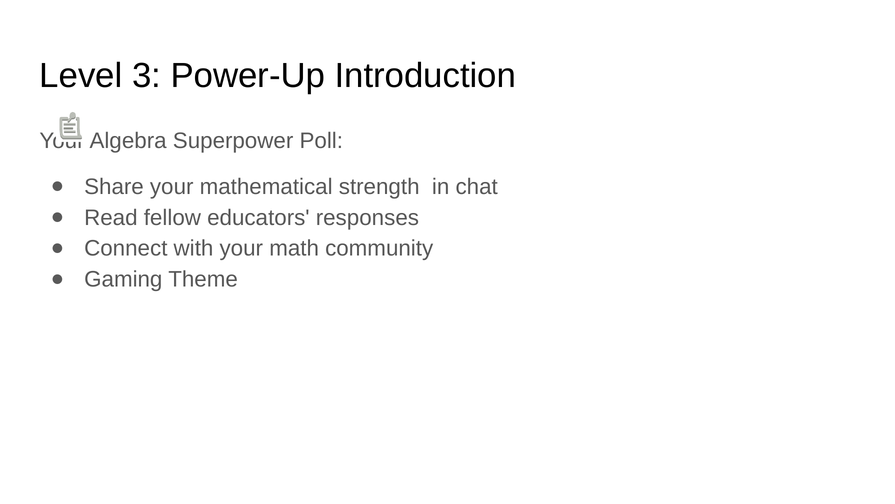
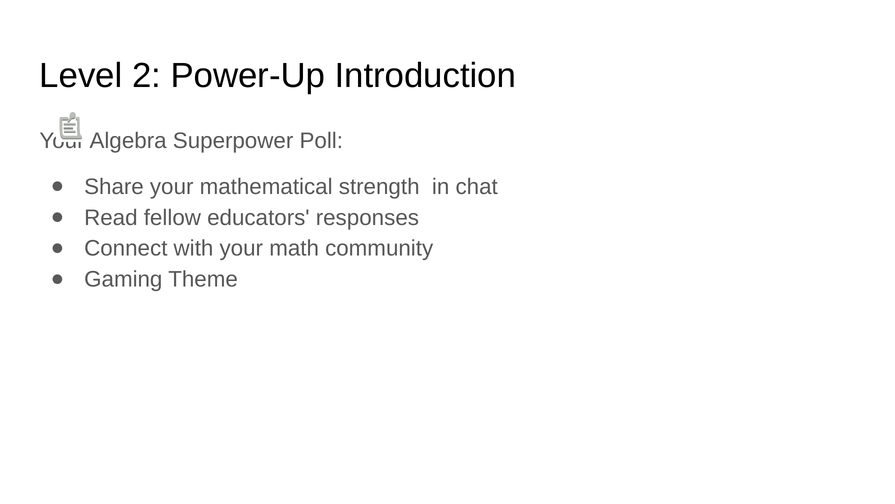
3: 3 -> 2
